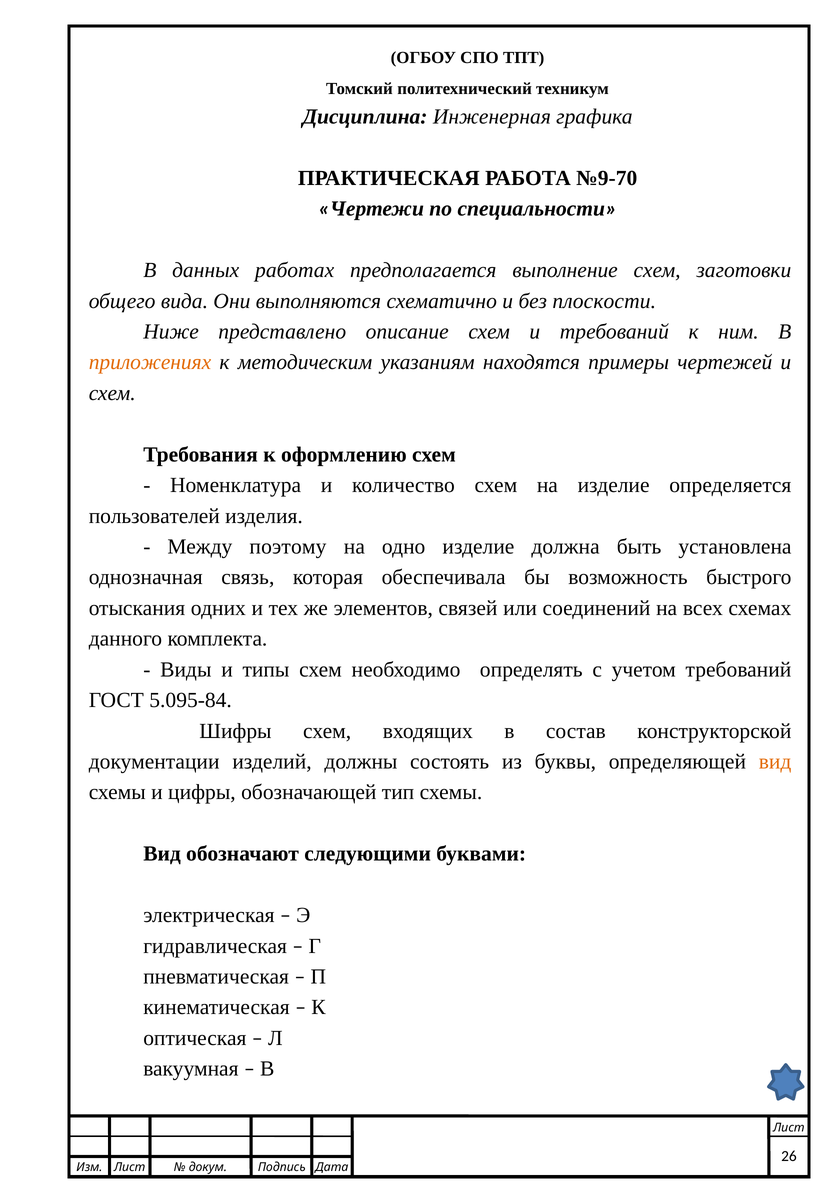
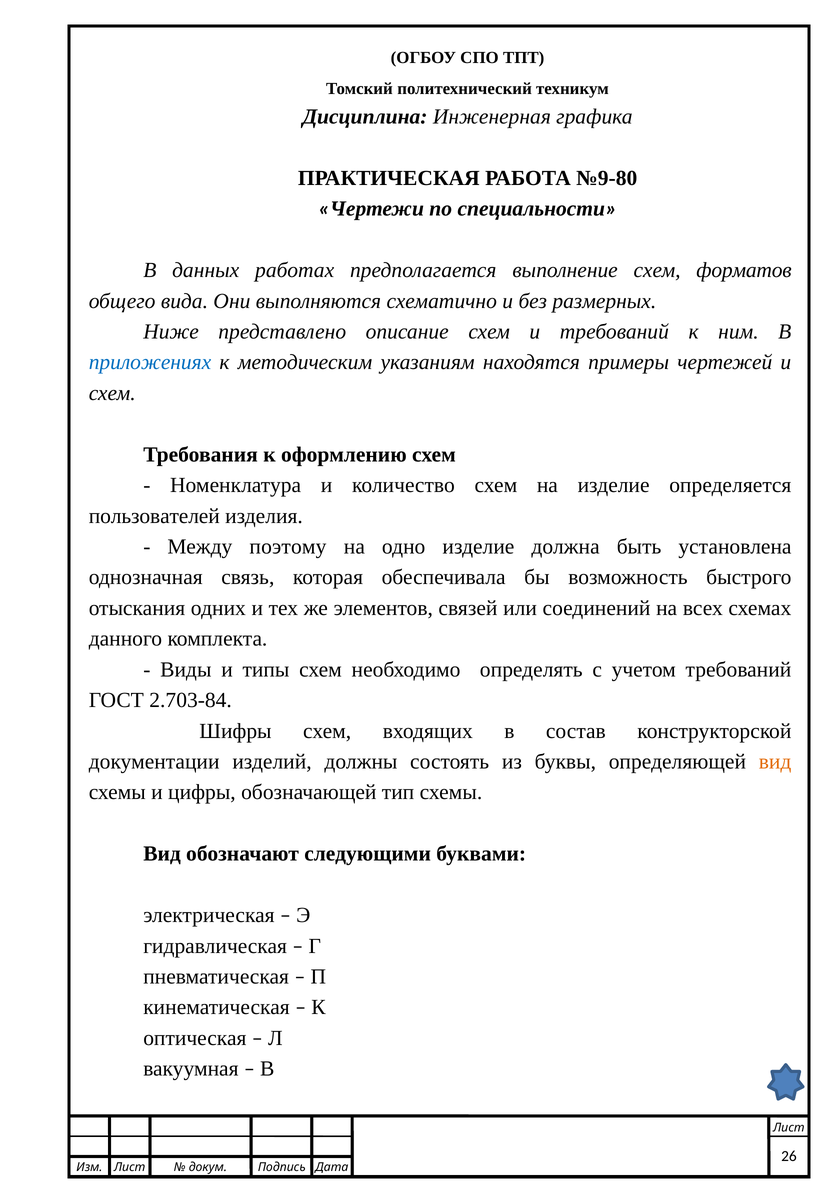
№9-70: №9-70 -> №9-80
заготовки: заготовки -> форматов
плоскости: плоскости -> размерных
приложениях colour: orange -> blue
5.095-84: 5.095-84 -> 2.703-84
